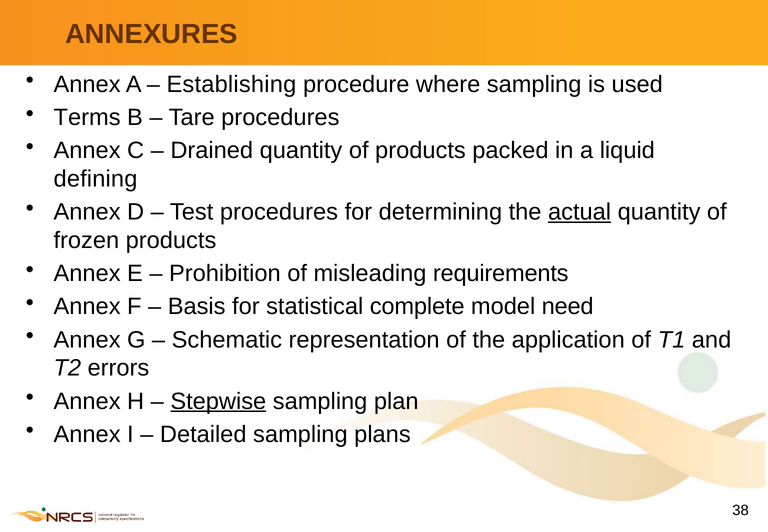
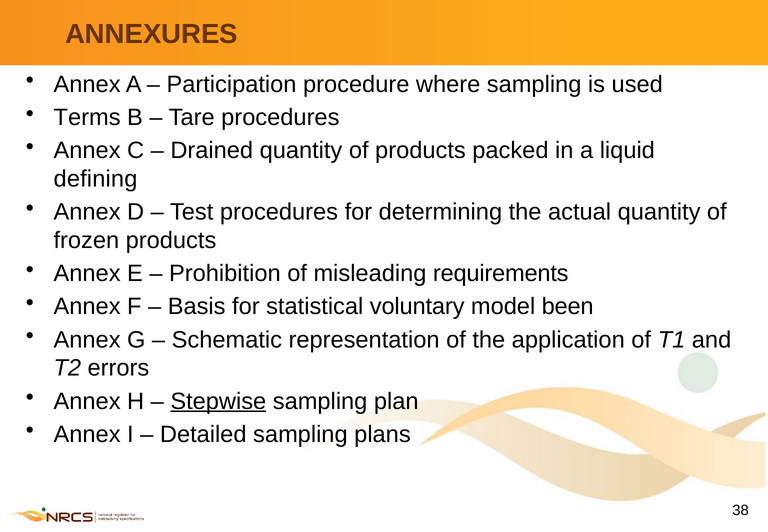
Establishing: Establishing -> Participation
actual underline: present -> none
complete: complete -> voluntary
need: need -> been
